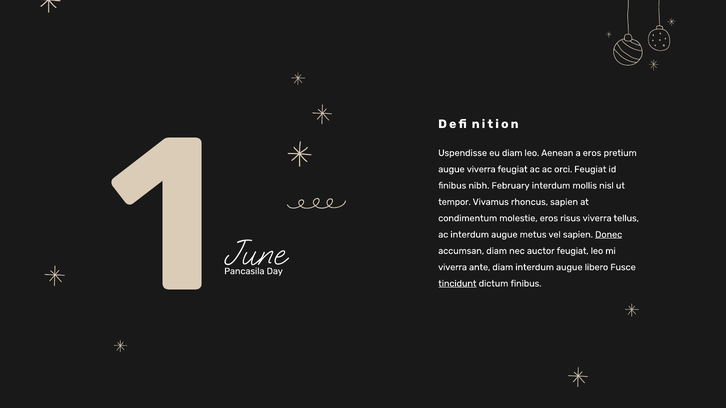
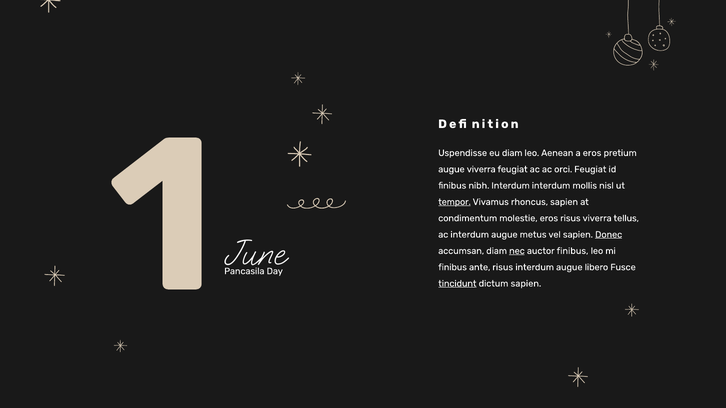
nibh February: February -> Interdum
tempor underline: none -> present
nec underline: none -> present
auctor feugiat: feugiat -> finibus
viverra at (453, 267): viverra -> finibus
ante diam: diam -> risus
dictum finibus: finibus -> sapien
